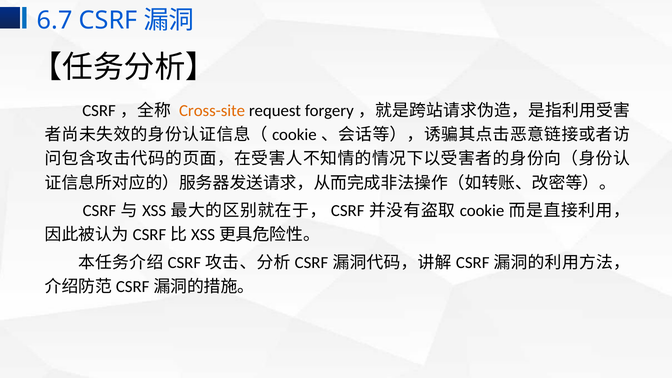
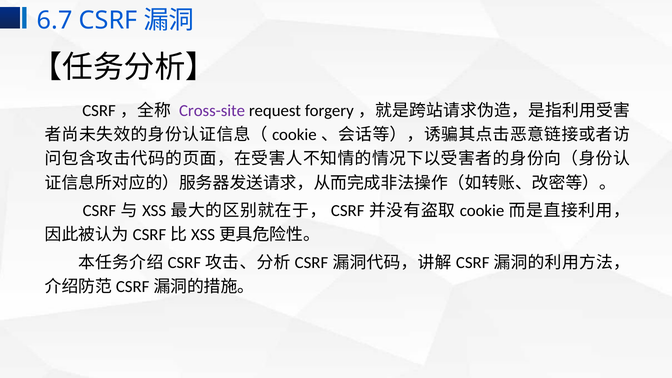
Cross-site colour: orange -> purple
